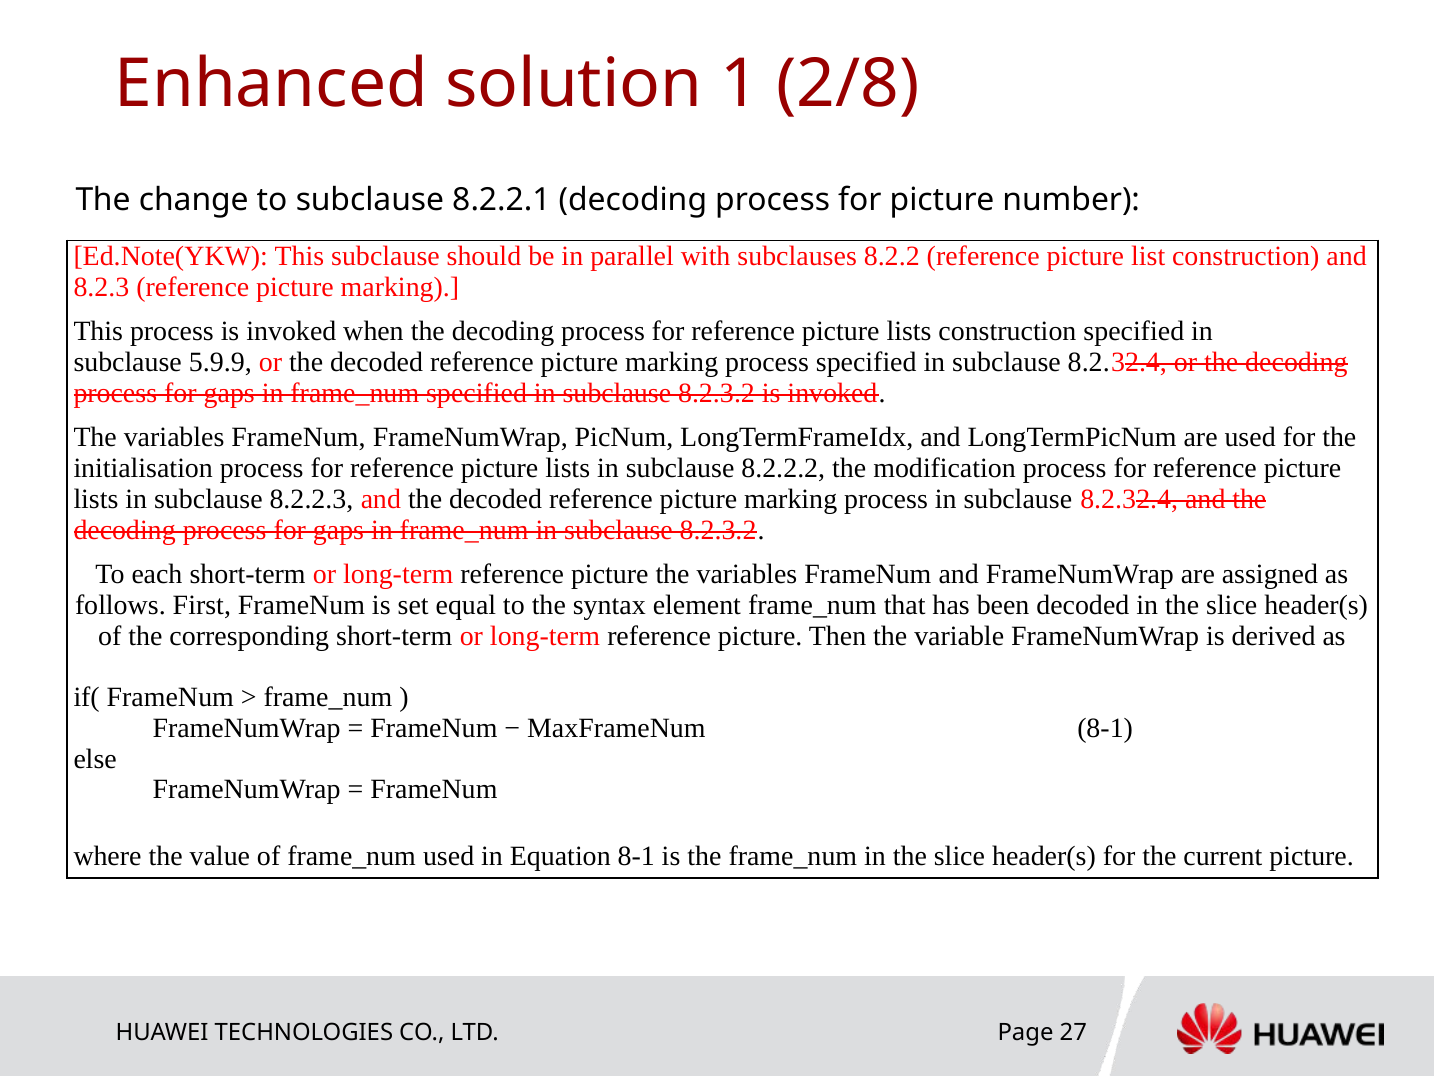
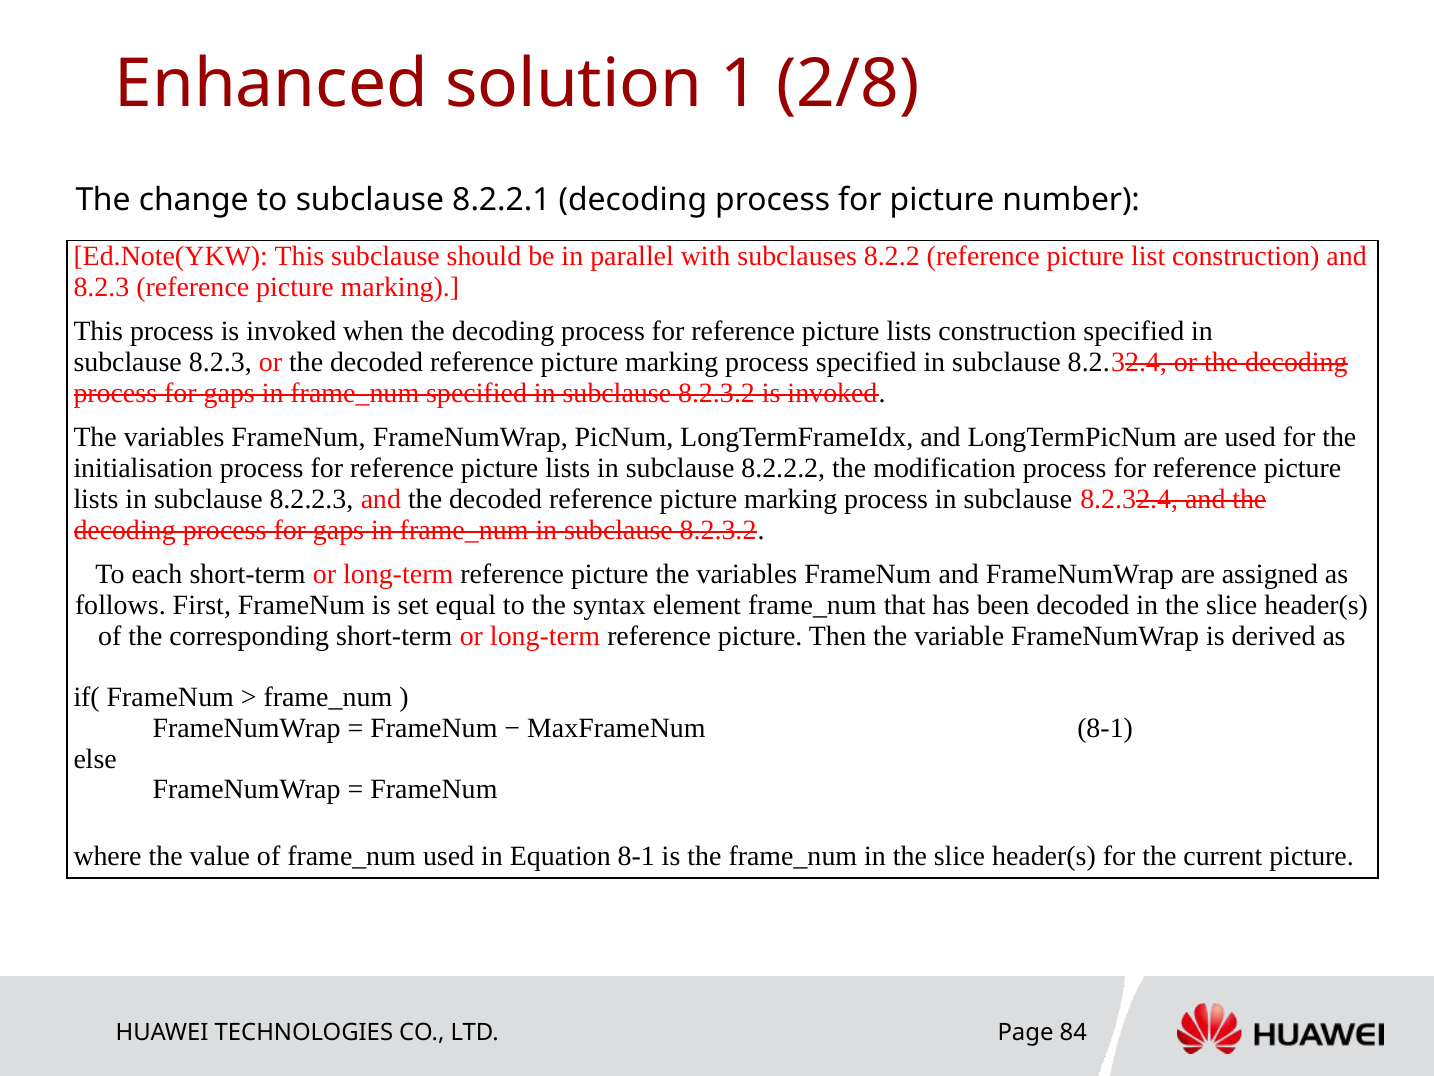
subclause 5.9.9: 5.9.9 -> 8.2.3
27: 27 -> 84
